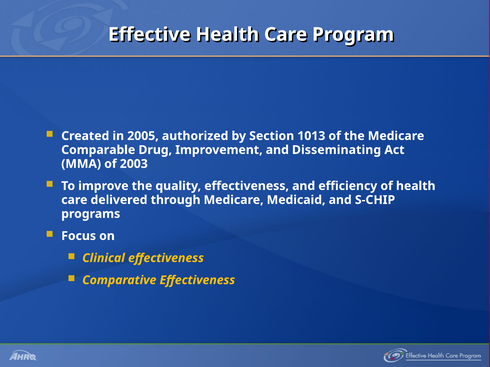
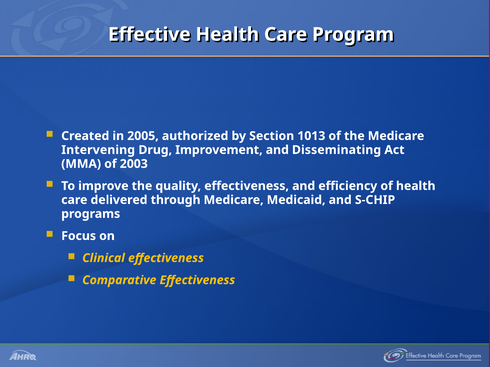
Comparable: Comparable -> Intervening
